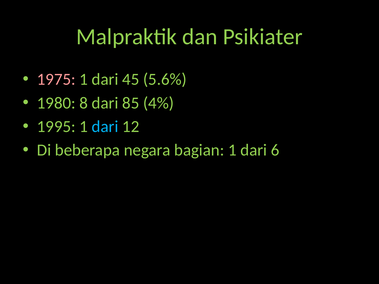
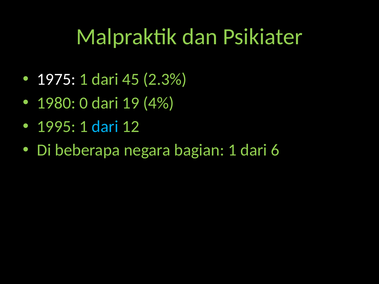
1975 colour: pink -> white
5.6%: 5.6% -> 2.3%
8: 8 -> 0
85: 85 -> 19
